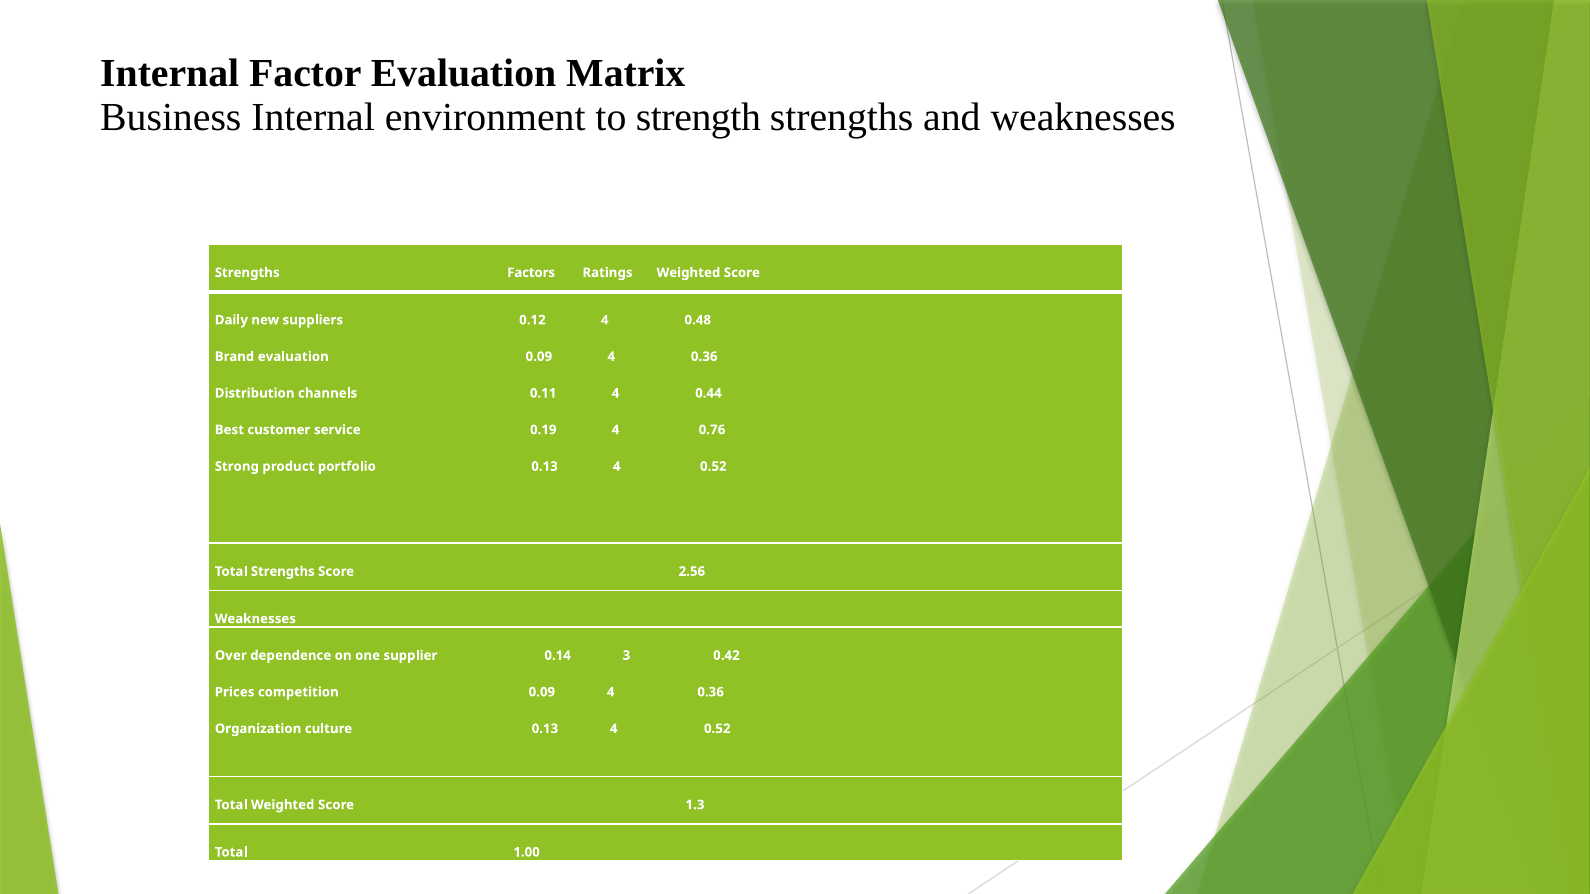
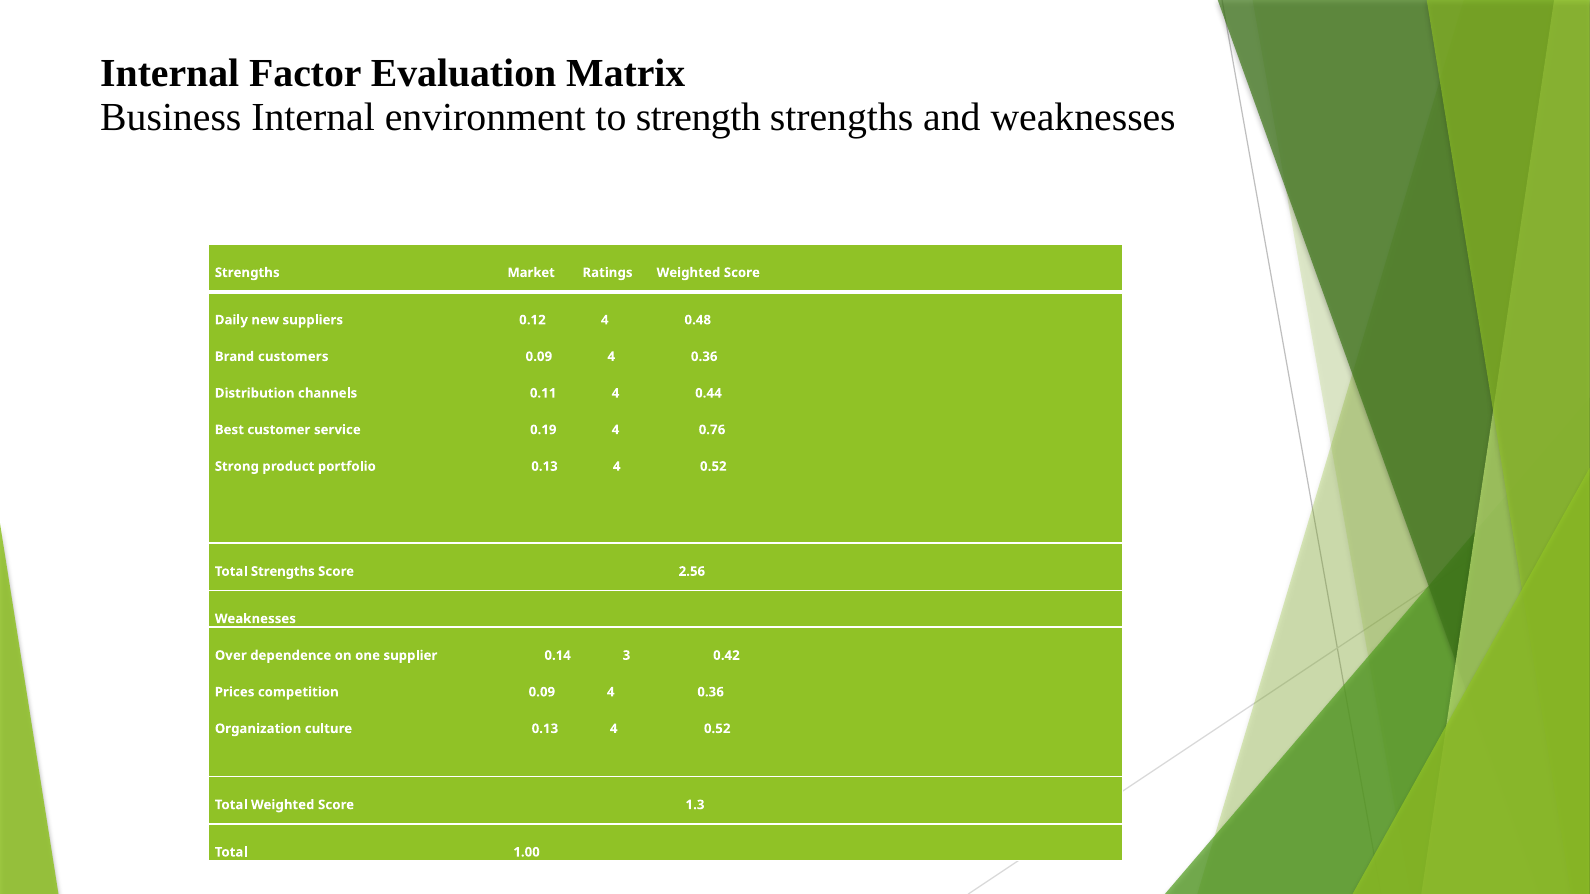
Factors: Factors -> Market
Brand evaluation: evaluation -> customers
